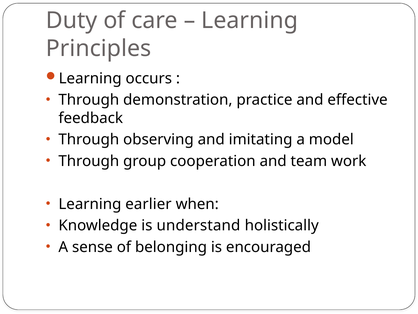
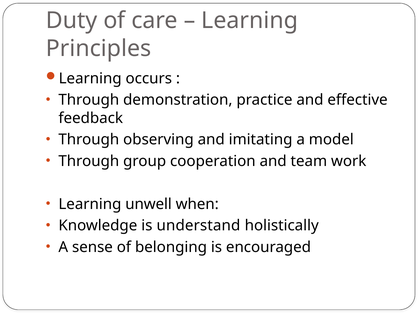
earlier: earlier -> unwell
